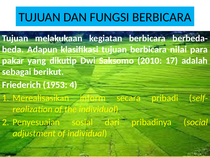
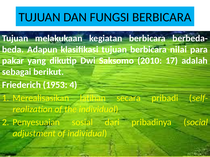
inform: inform -> latihan
